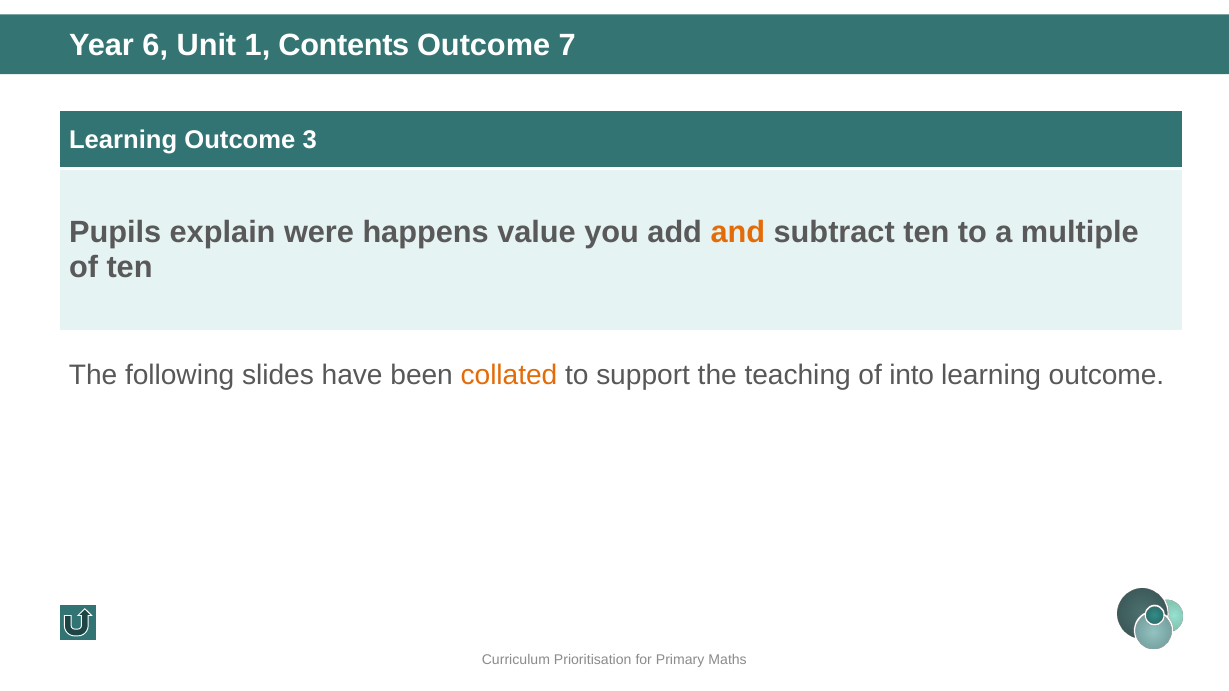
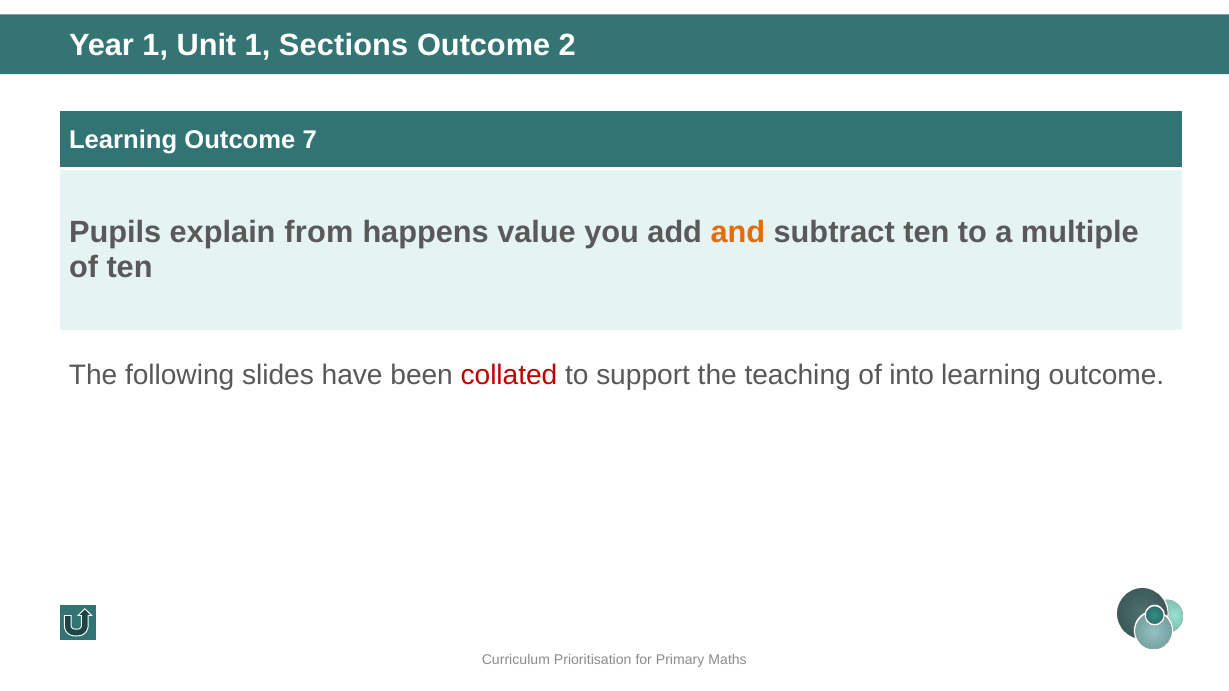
Year 6: 6 -> 1
Contents: Contents -> Sections
7: 7 -> 2
3: 3 -> 7
were: were -> from
collated colour: orange -> red
